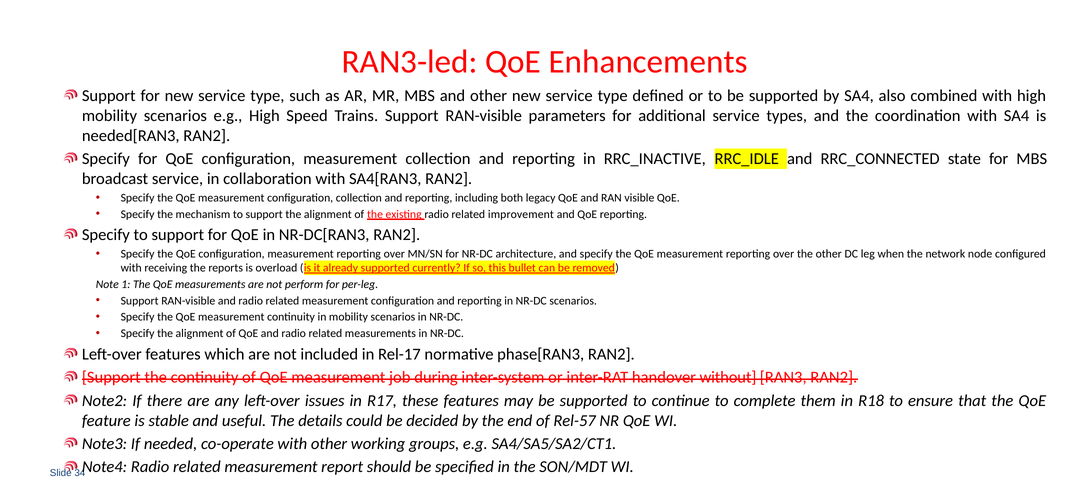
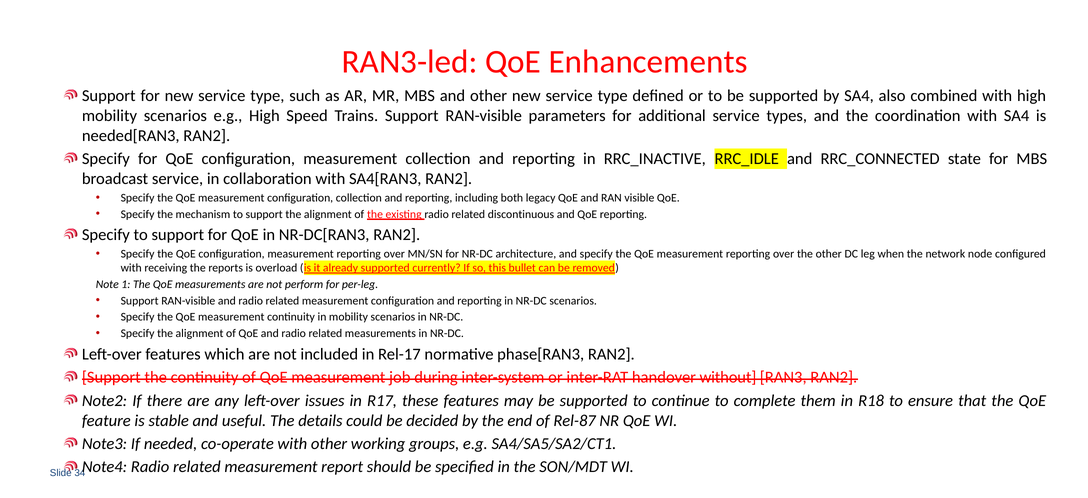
improvement: improvement -> discontinuous
Rel-57: Rel-57 -> Rel-87
